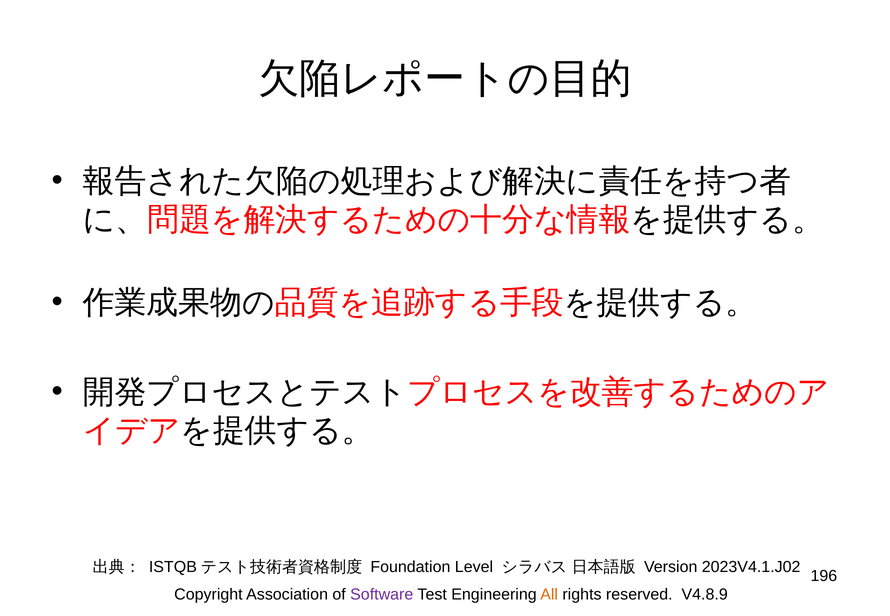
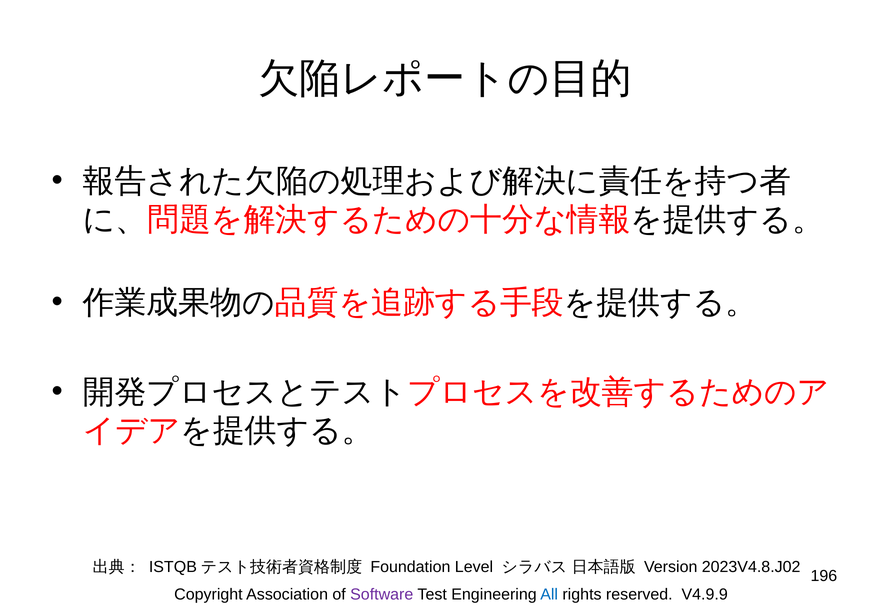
2023V4.1.J02: 2023V4.1.J02 -> 2023V4.8.J02
All colour: orange -> blue
V4.8.9: V4.8.9 -> V4.9.9
